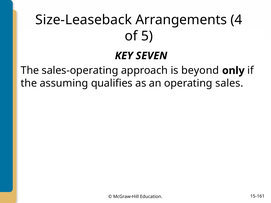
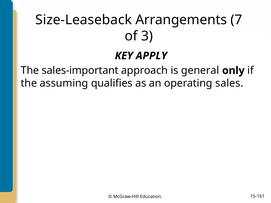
4: 4 -> 7
5: 5 -> 3
SEVEN: SEVEN -> APPLY
sales-operating: sales-operating -> sales-important
beyond: beyond -> general
